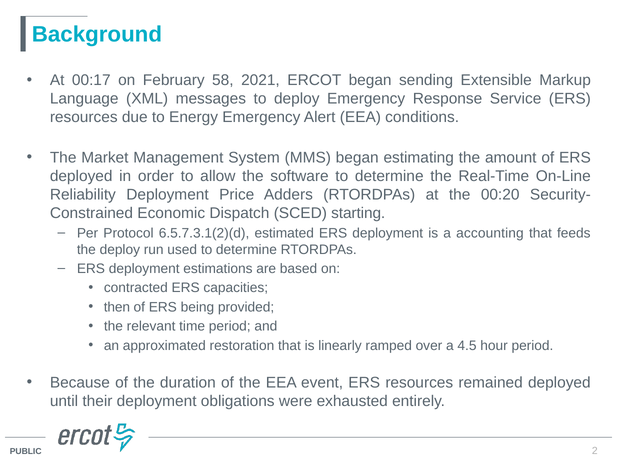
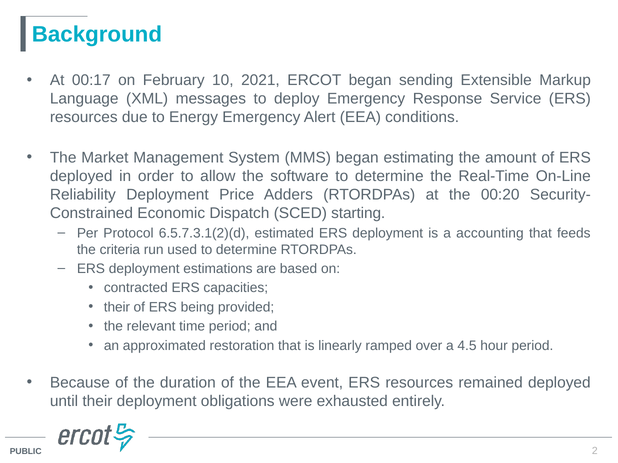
58: 58 -> 10
the deploy: deploy -> criteria
then at (117, 307): then -> their
